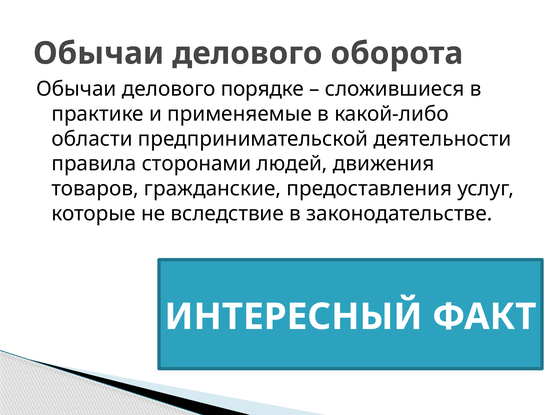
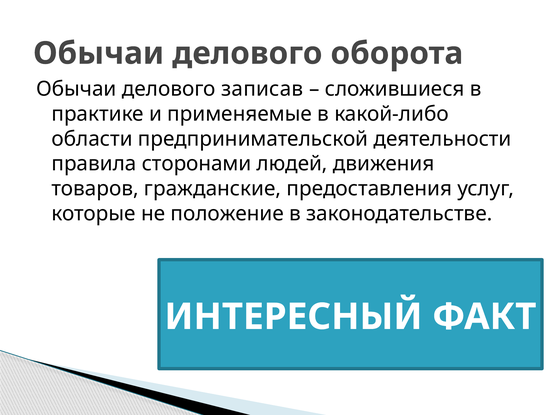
порядке: порядке -> записав
вследствие: вследствие -> положение
